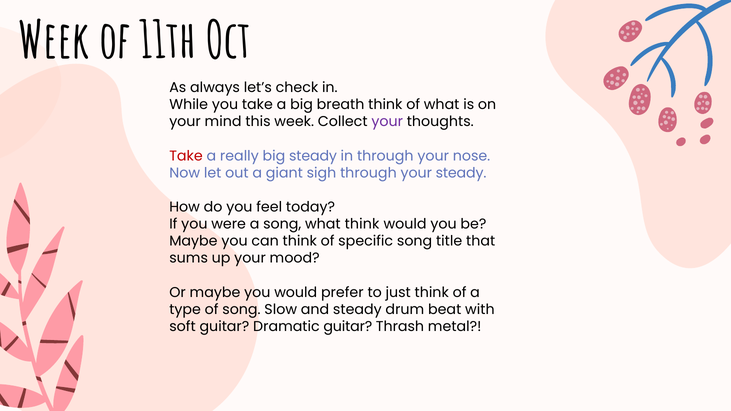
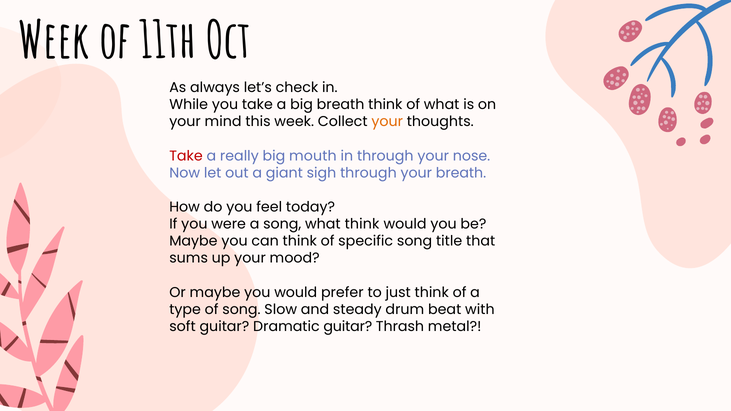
your at (387, 122) colour: purple -> orange
big steady: steady -> mouth
your steady: steady -> breath
